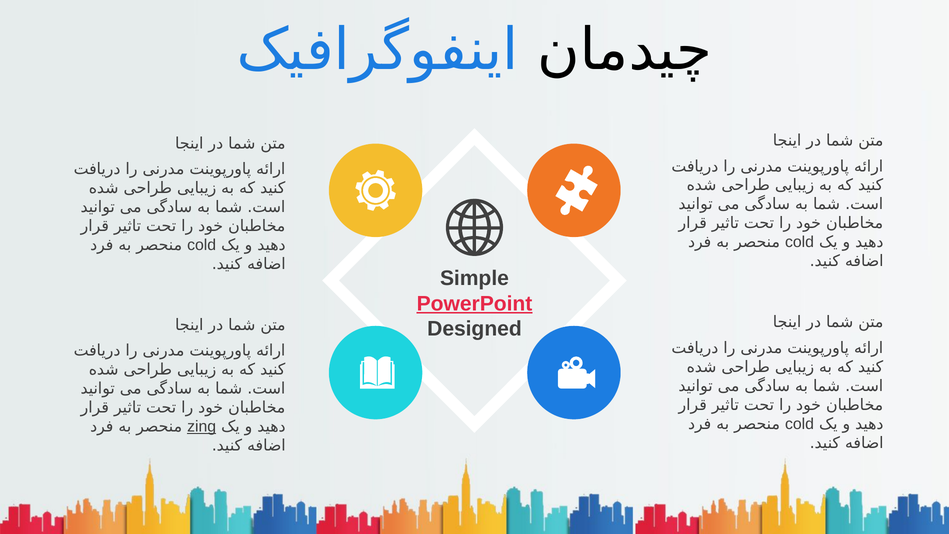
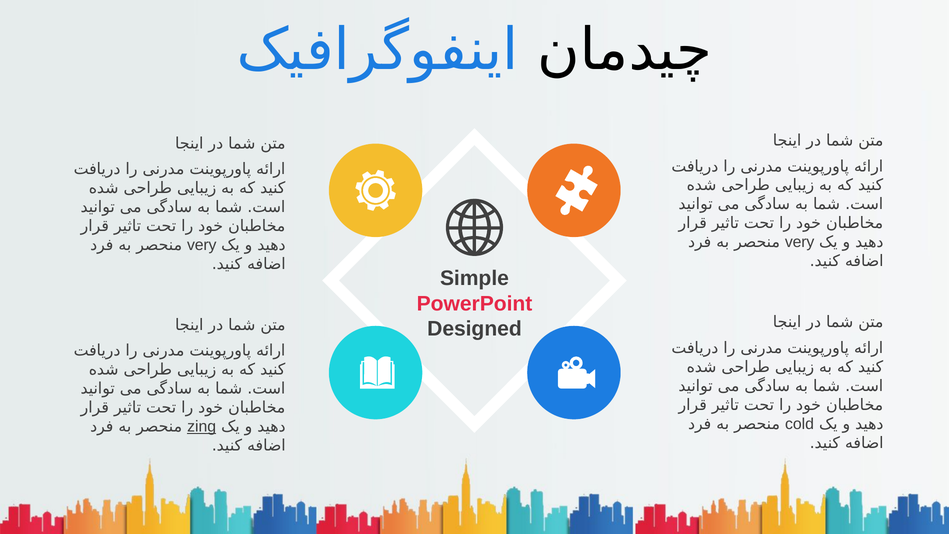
cold at (800, 242): cold -> very
cold at (202, 245): cold -> very
PowerPoint underline: present -> none
